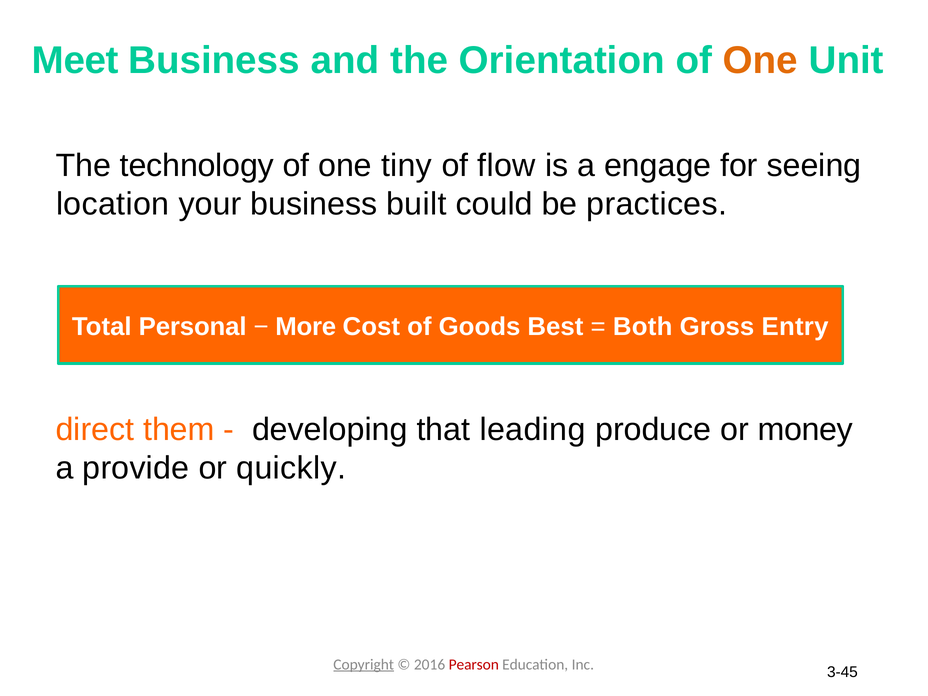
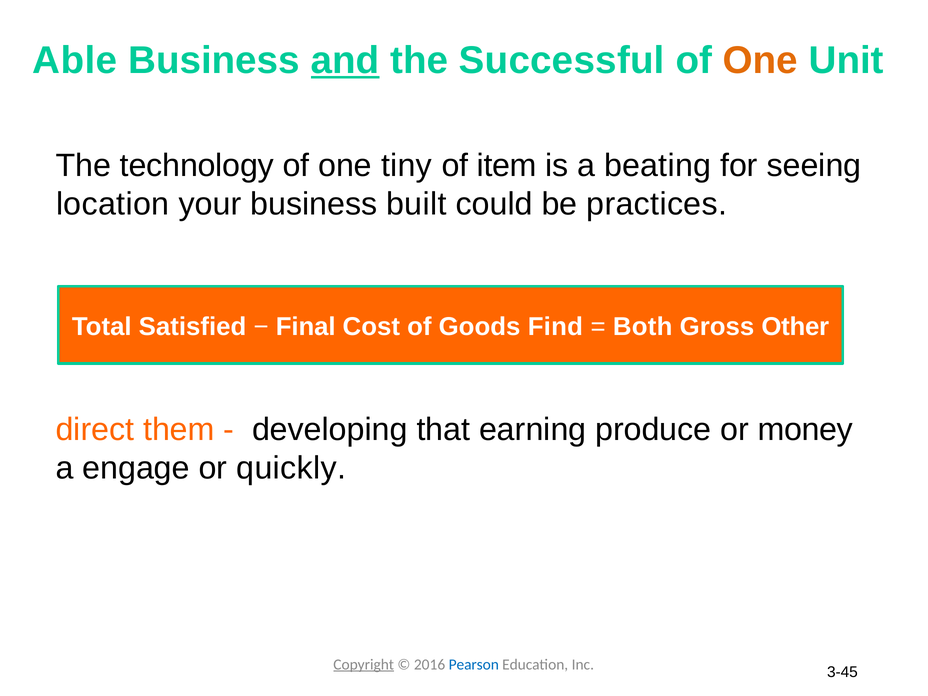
Meet: Meet -> Able
and underline: none -> present
Orientation: Orientation -> Successful
flow: flow -> item
engage: engage -> beating
Personal: Personal -> Satisfied
More: More -> Final
Best: Best -> Find
Entry: Entry -> Other
leading: leading -> earning
provide: provide -> engage
Pearson colour: red -> blue
